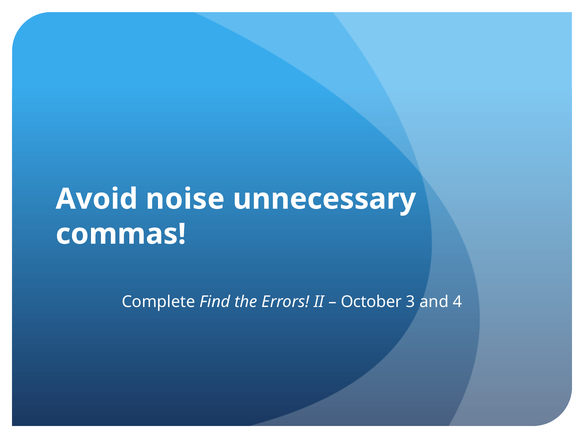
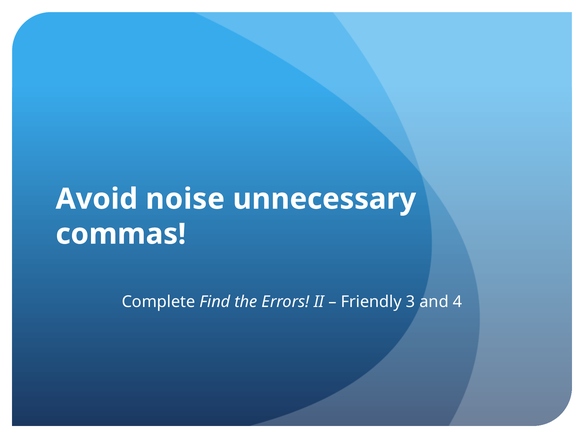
October: October -> Friendly
